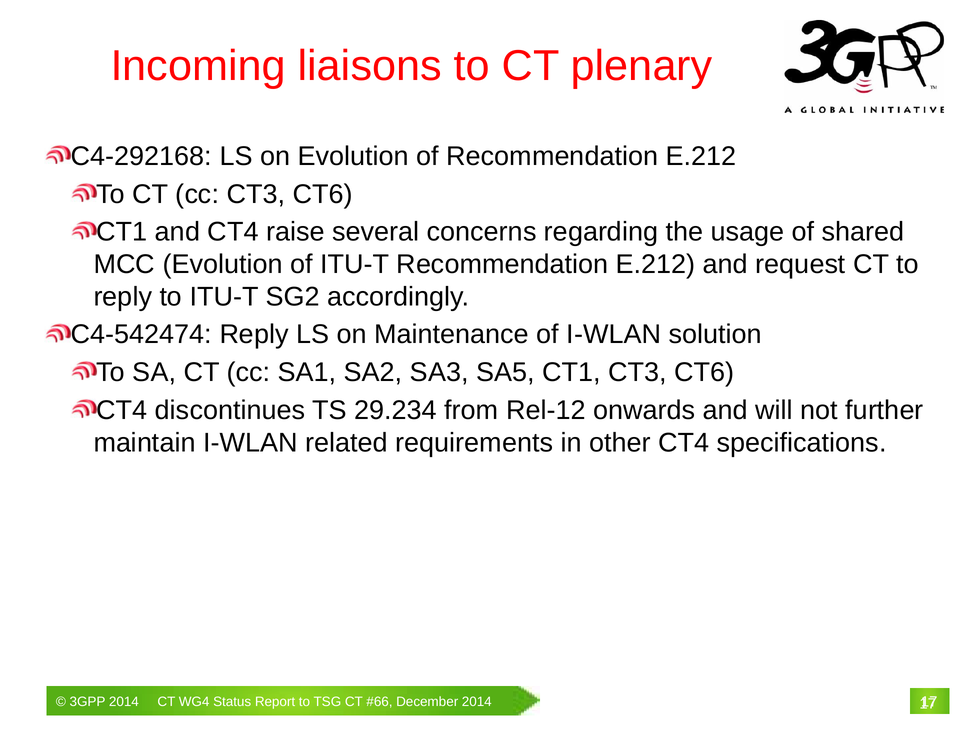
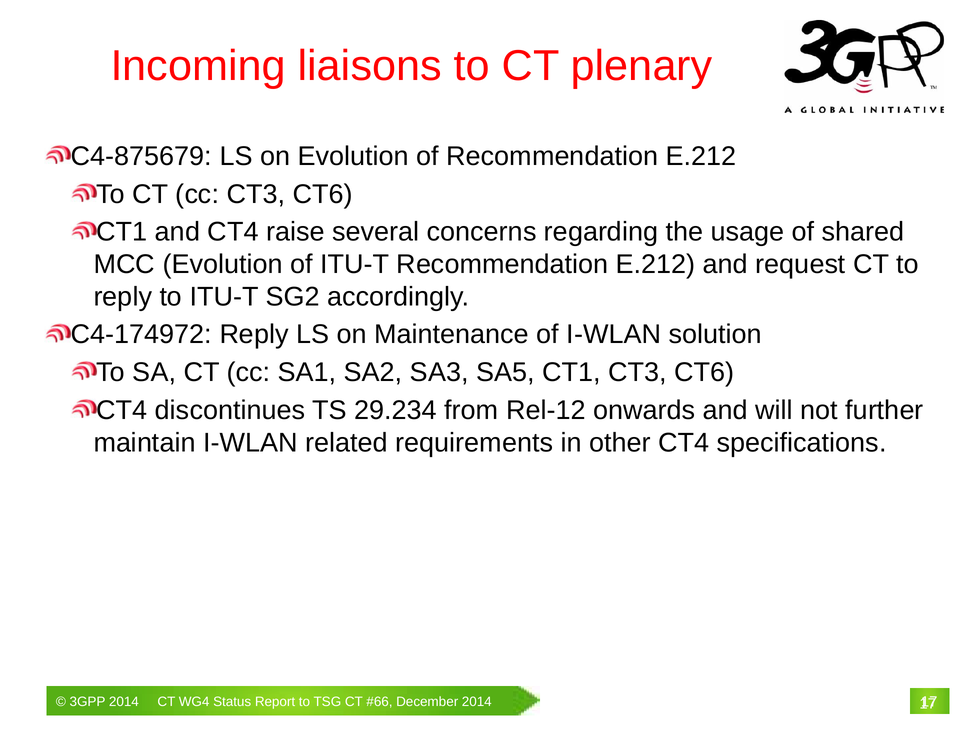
C4-292168: C4-292168 -> C4-875679
C4-542474: C4-542474 -> C4-174972
